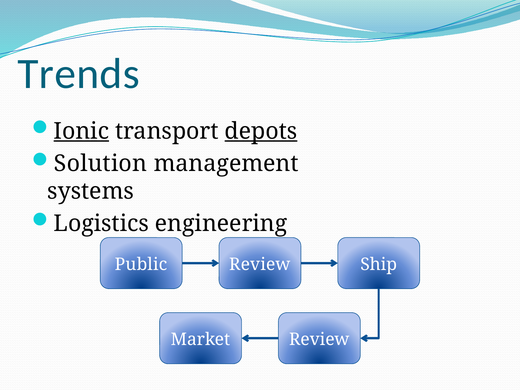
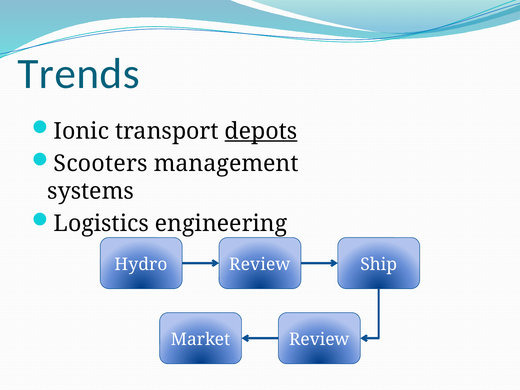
Ionic underline: present -> none
Solution: Solution -> Scooters
Public: Public -> Hydro
